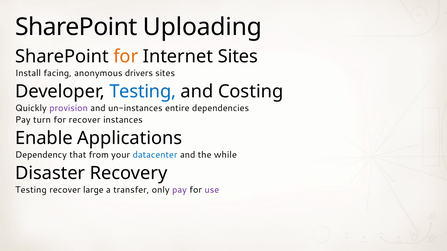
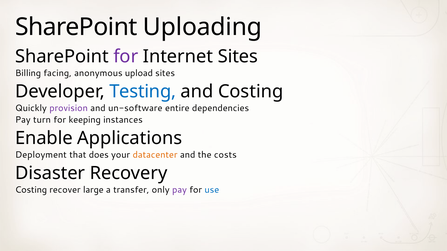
for at (126, 57) colour: orange -> purple
Install: Install -> Billing
drivers: drivers -> upload
un-instances: un-instances -> un-software
for recover: recover -> keeping
Dependency: Dependency -> Deployment
from: from -> does
datacenter colour: blue -> orange
while: while -> costs
Testing at (31, 190): Testing -> Costing
use colour: purple -> blue
